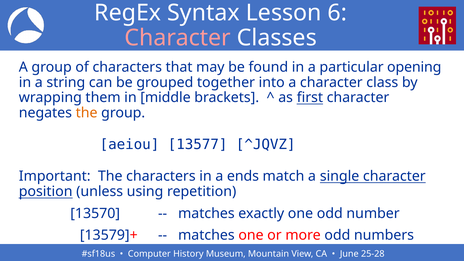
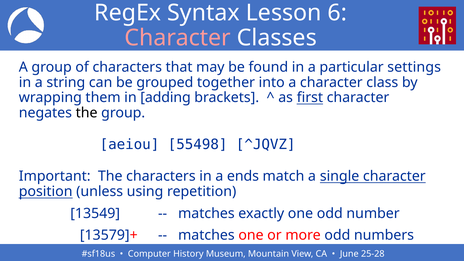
opening: opening -> settings
middle: middle -> adding
the at (87, 113) colour: orange -> black
13577: 13577 -> 55498
13570: 13570 -> 13549
